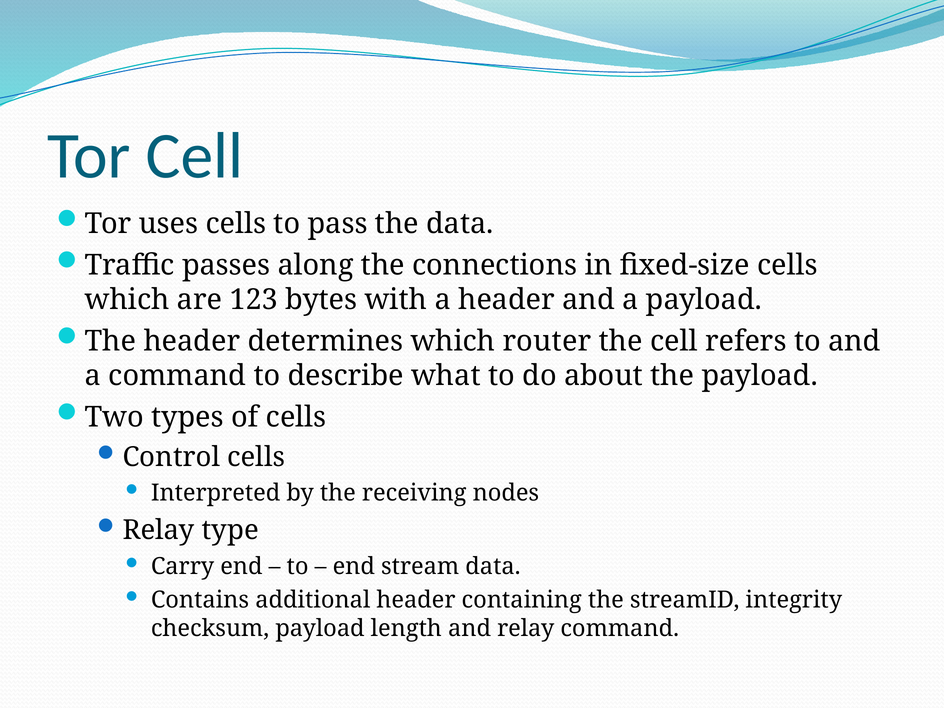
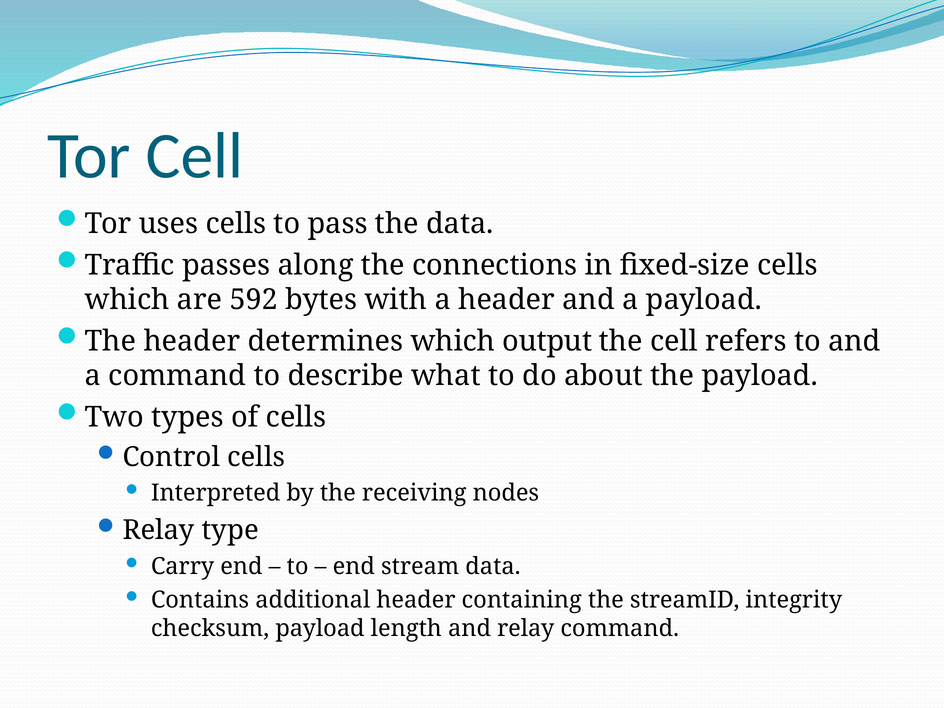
123: 123 -> 592
router: router -> output
